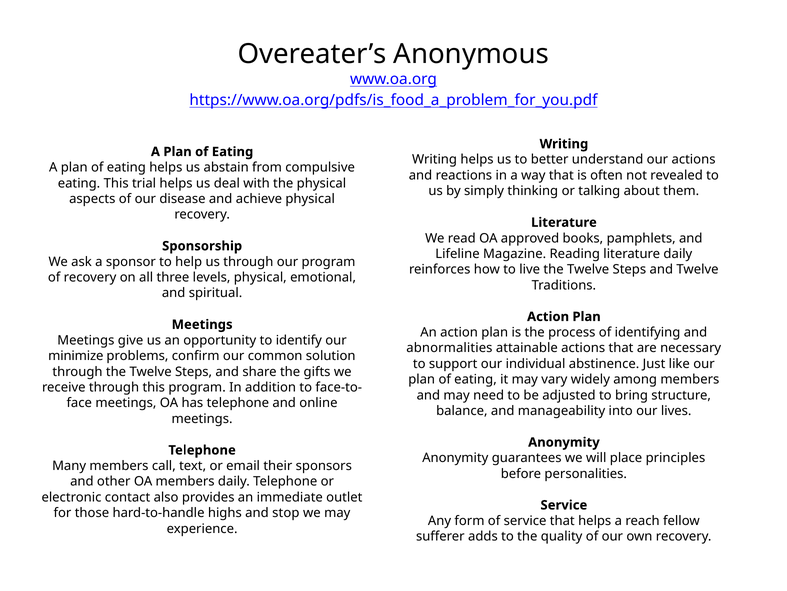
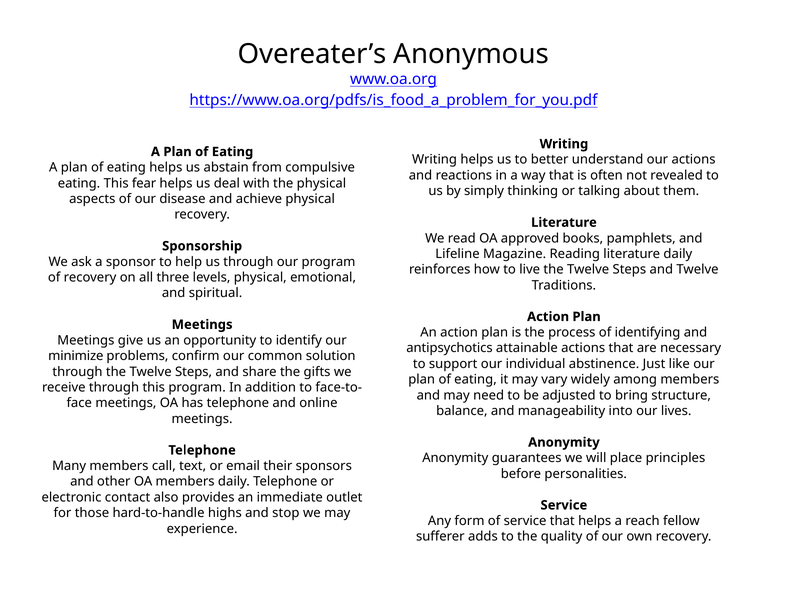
trial: trial -> fear
abnormalities: abnormalities -> antipsychotics
